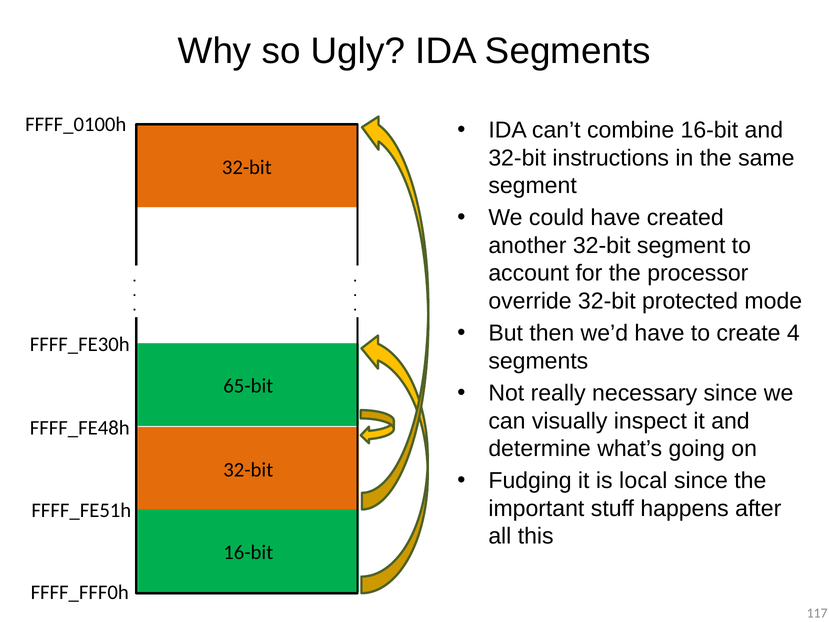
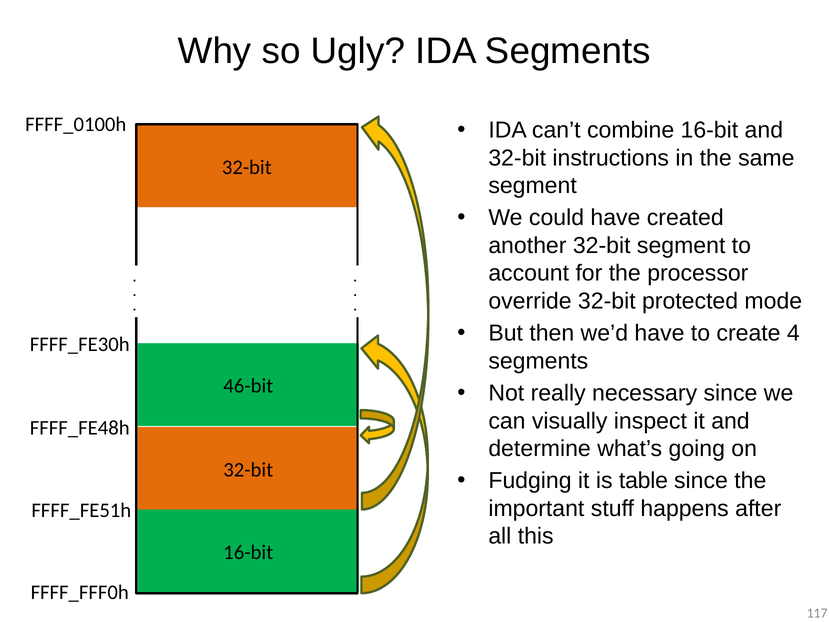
65-bit: 65-bit -> 46-bit
local: local -> table
